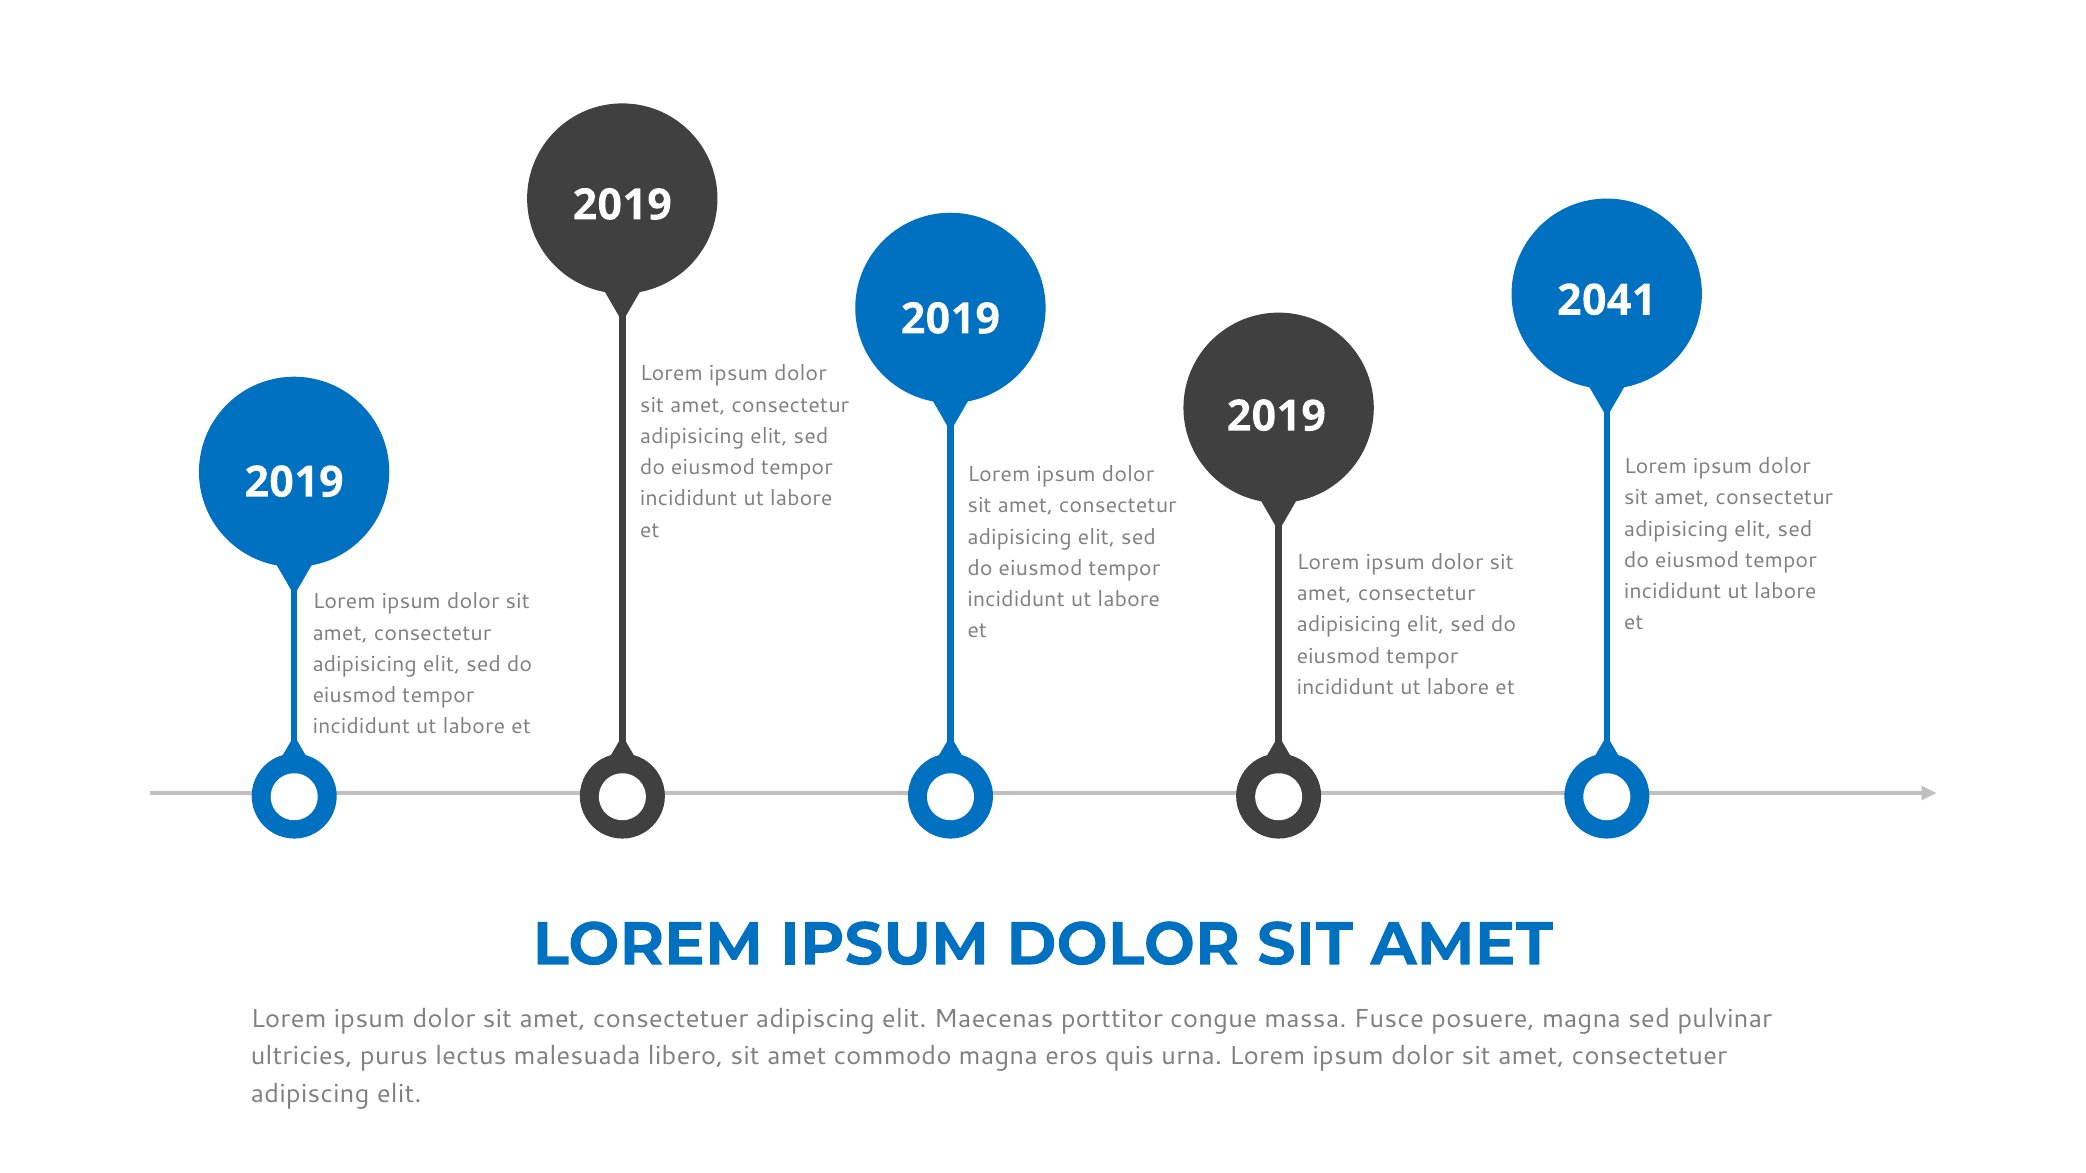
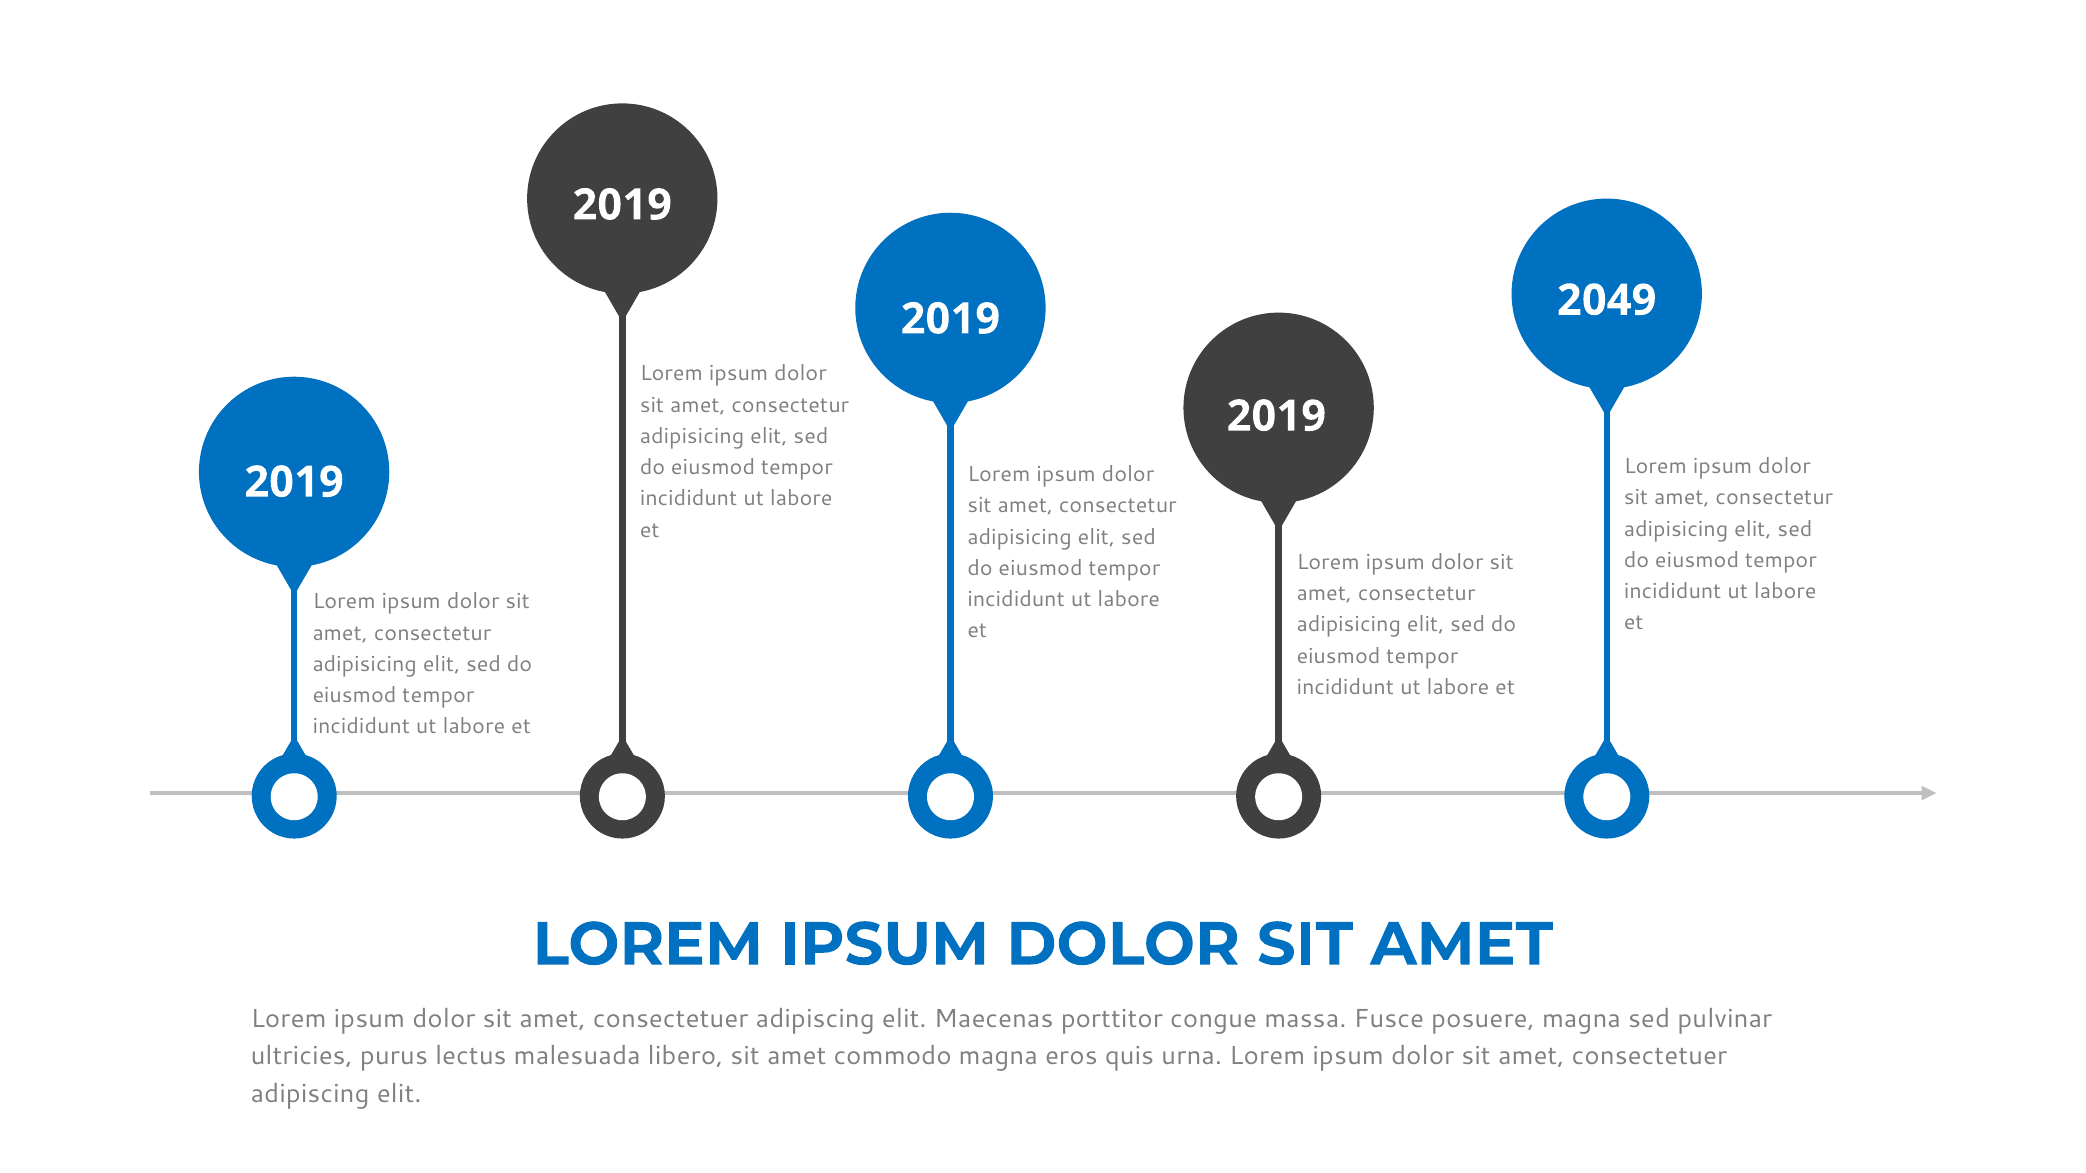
2041: 2041 -> 2049
